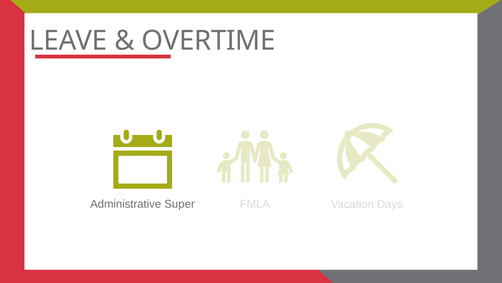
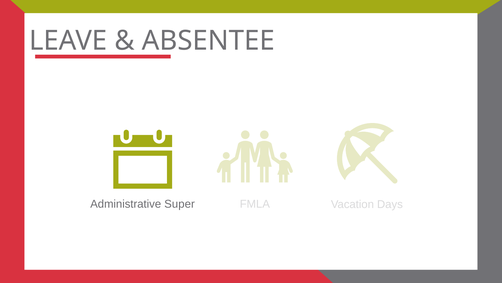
OVERTIME: OVERTIME -> ABSENTEE
